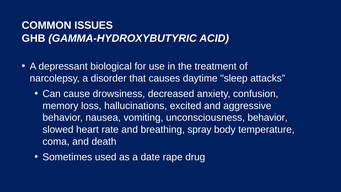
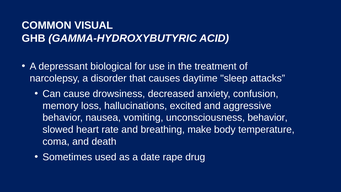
ISSUES: ISSUES -> VISUAL
spray: spray -> make
